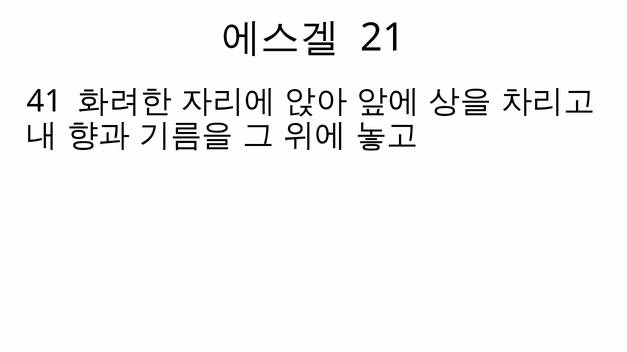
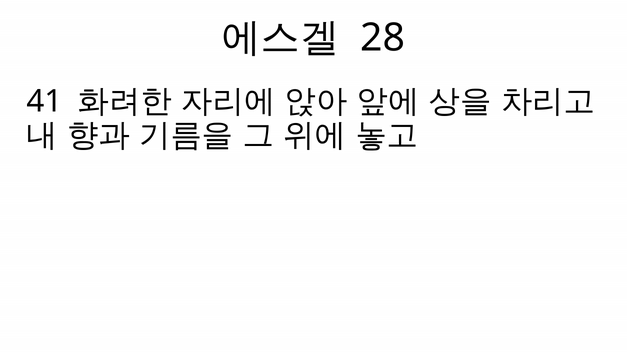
21: 21 -> 28
